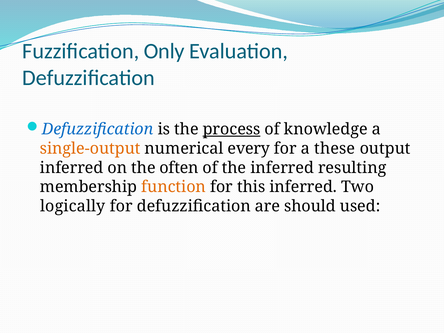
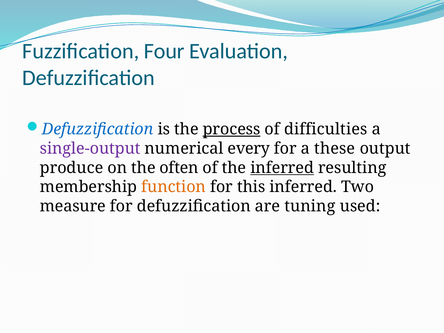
Only: Only -> Four
knowledge: knowledge -> difficulties
single-output colour: orange -> purple
inferred at (72, 168): inferred -> produce
inferred at (282, 168) underline: none -> present
logically: logically -> measure
should: should -> tuning
